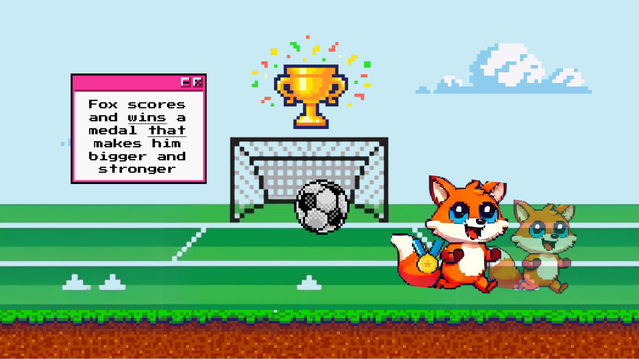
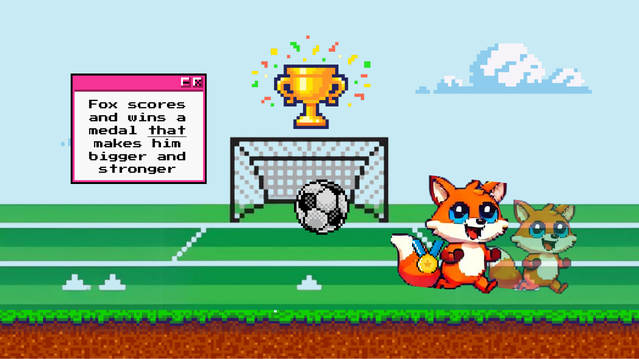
wins underline: present -> none
